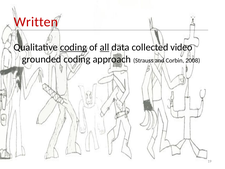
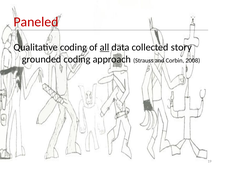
Written: Written -> Paneled
coding at (73, 47) underline: present -> none
video: video -> story
